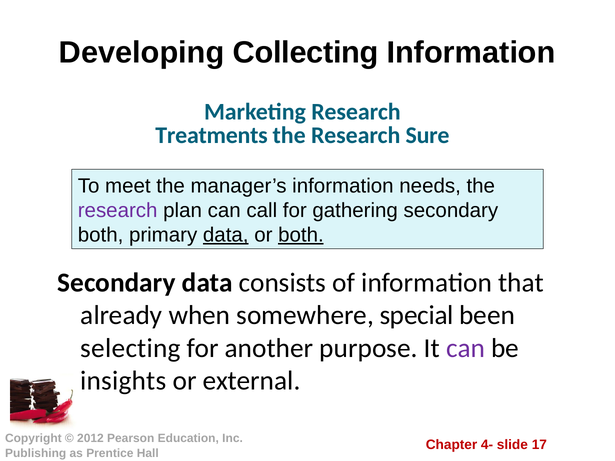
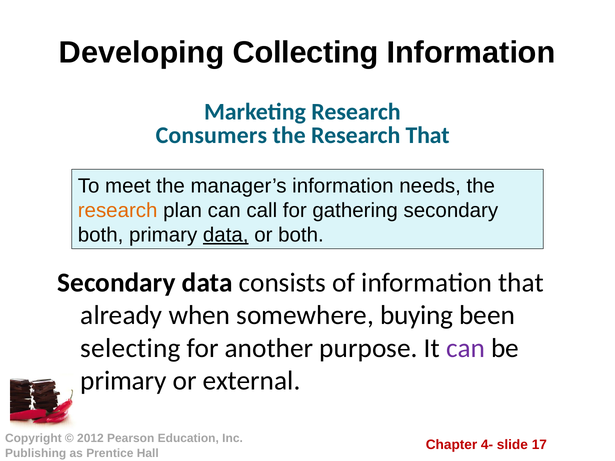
Treatments: Treatments -> Consumers
Research Sure: Sure -> That
research at (118, 210) colour: purple -> orange
both at (301, 235) underline: present -> none
special: special -> buying
insights at (123, 381): insights -> primary
